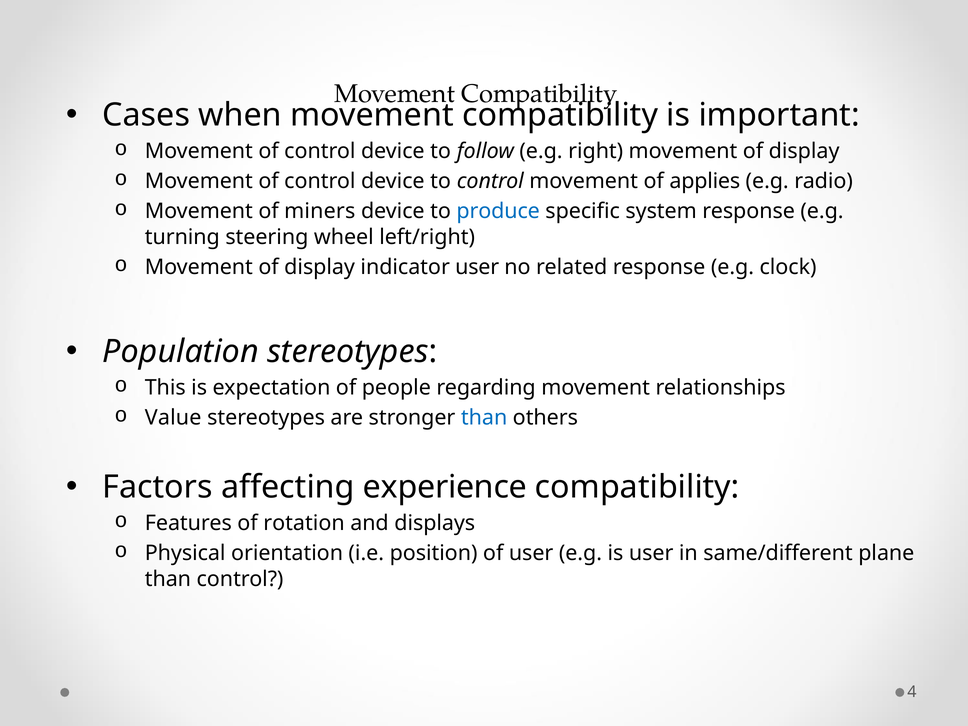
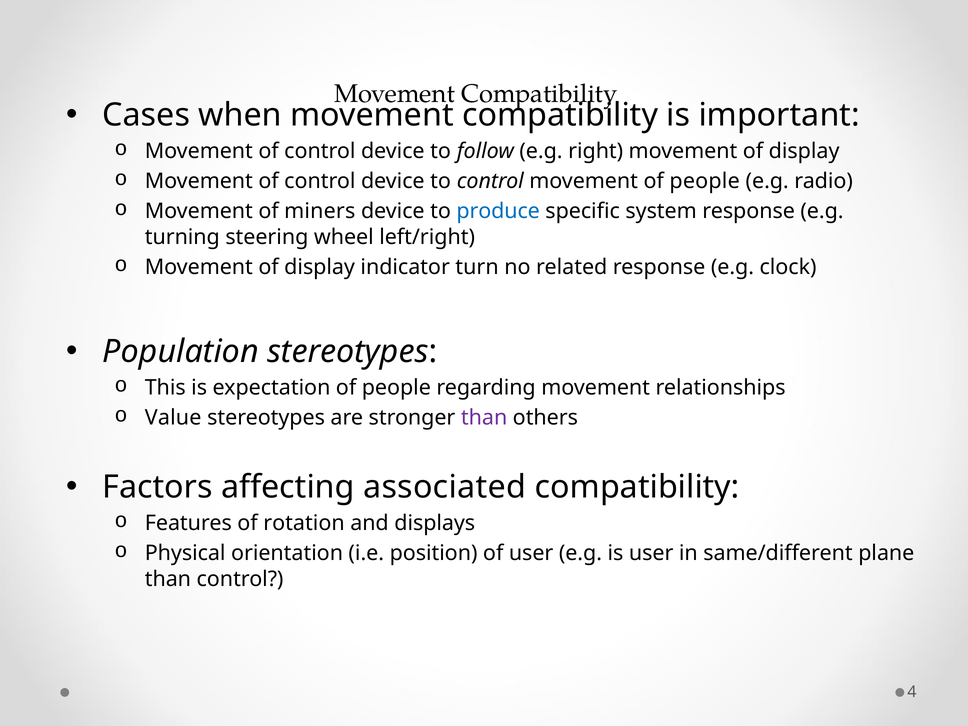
movement of applies: applies -> people
indicator user: user -> turn
than at (484, 418) colour: blue -> purple
experience: experience -> associated
